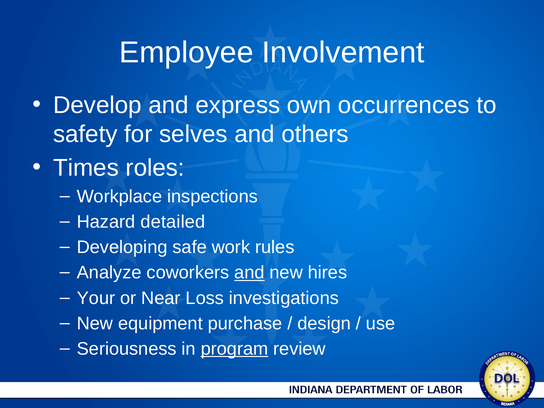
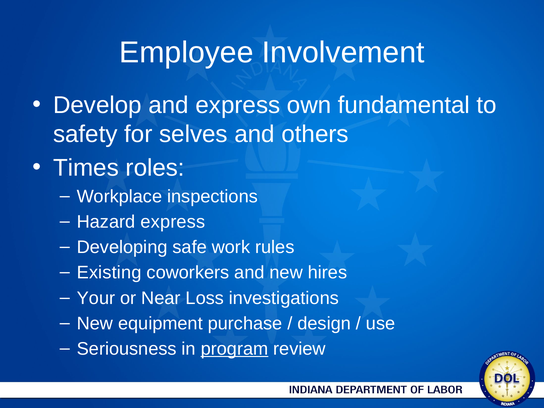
occurrences: occurrences -> fundamental
Hazard detailed: detailed -> express
Analyze: Analyze -> Existing
and at (249, 273) underline: present -> none
